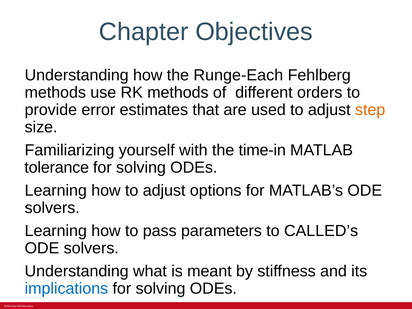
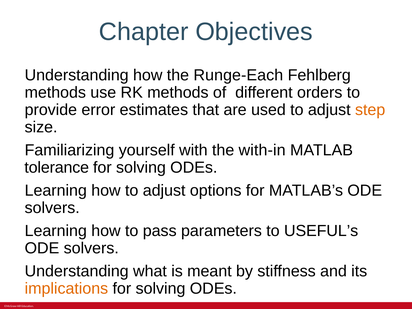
time-in: time-in -> with-in
CALLED’s: CALLED’s -> USEFUL’s
implications colour: blue -> orange
